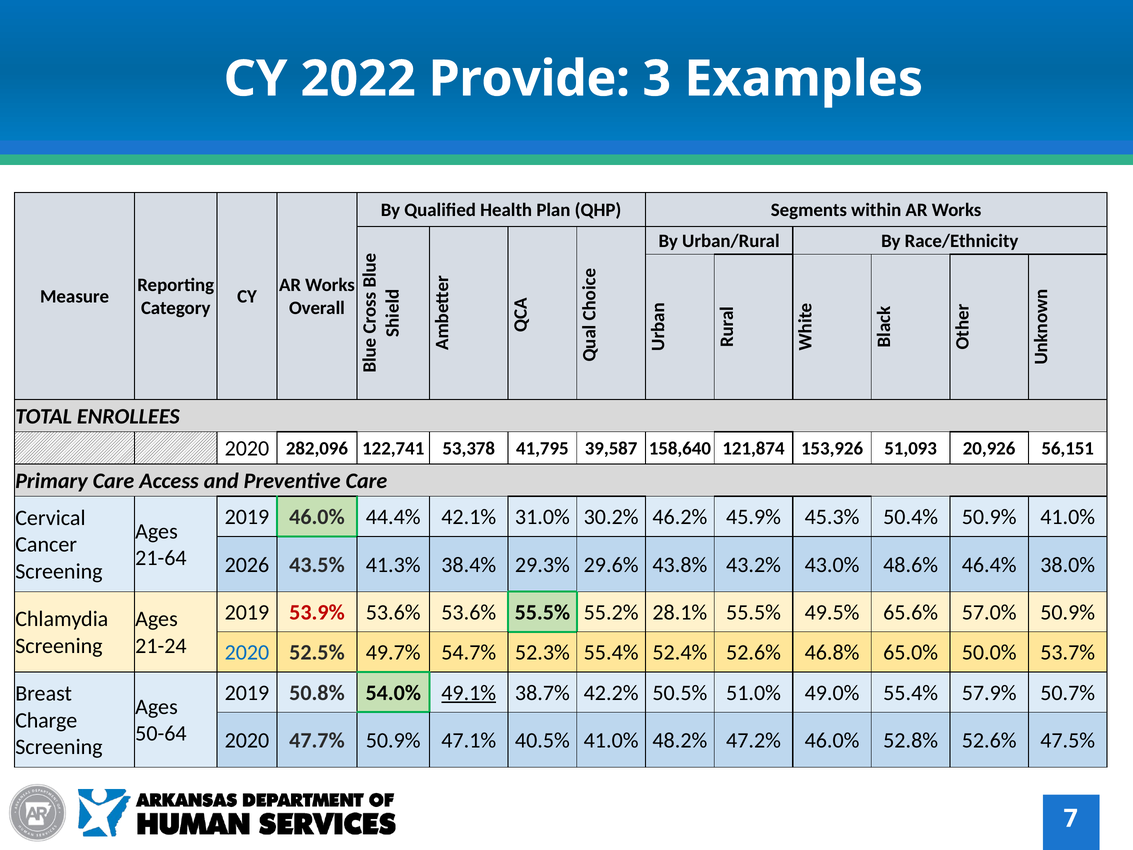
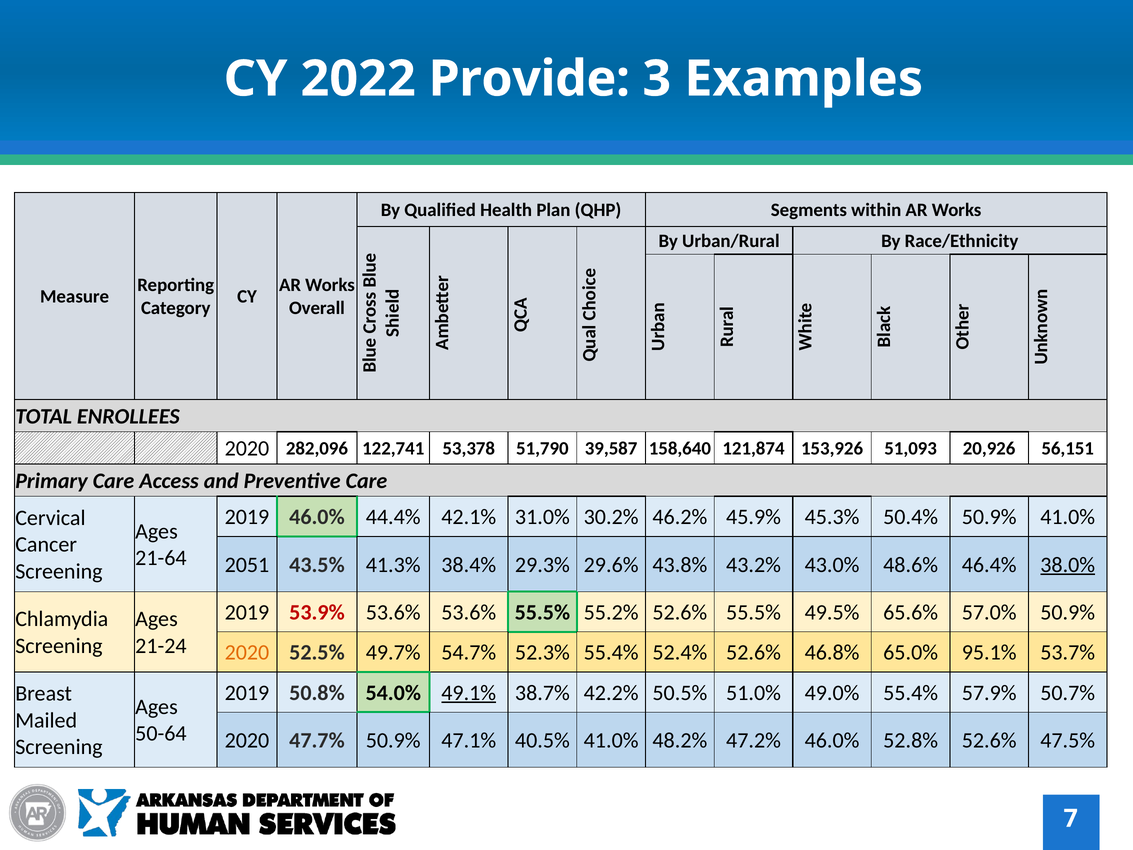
41,795: 41,795 -> 51,790
2026: 2026 -> 2051
38.0% underline: none -> present
55.2% 28.1%: 28.1% -> 52.6%
2020 at (247, 652) colour: blue -> orange
50.0%: 50.0% -> 95.1%
Charge: Charge -> Mailed
